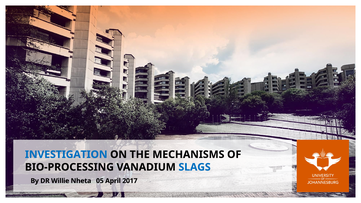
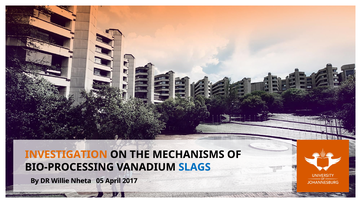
INVESTIGATION colour: blue -> orange
